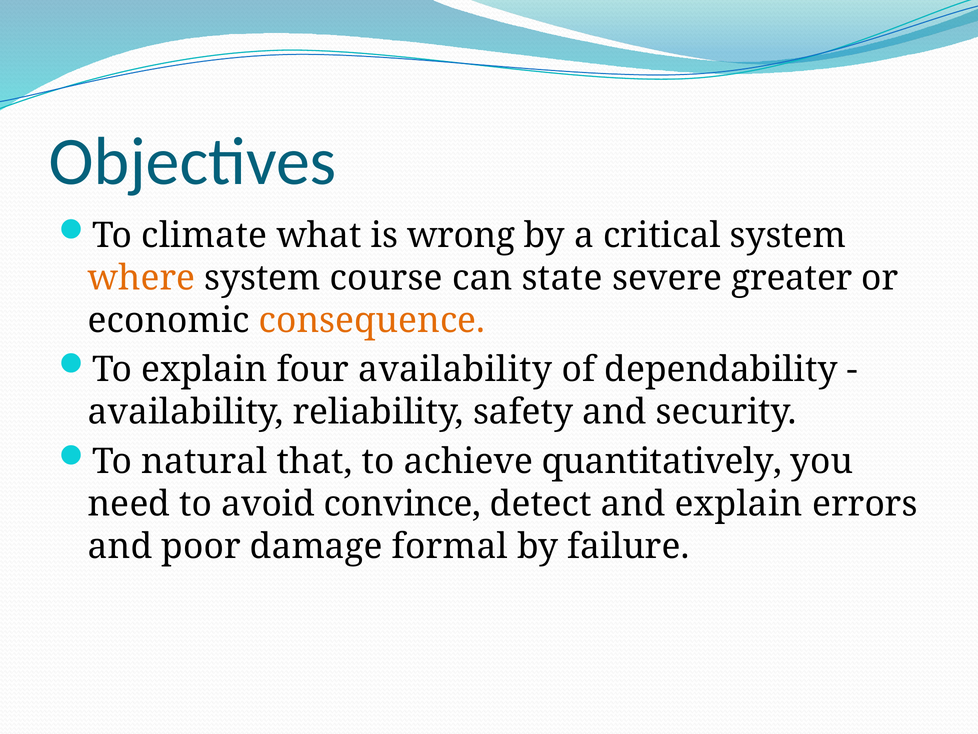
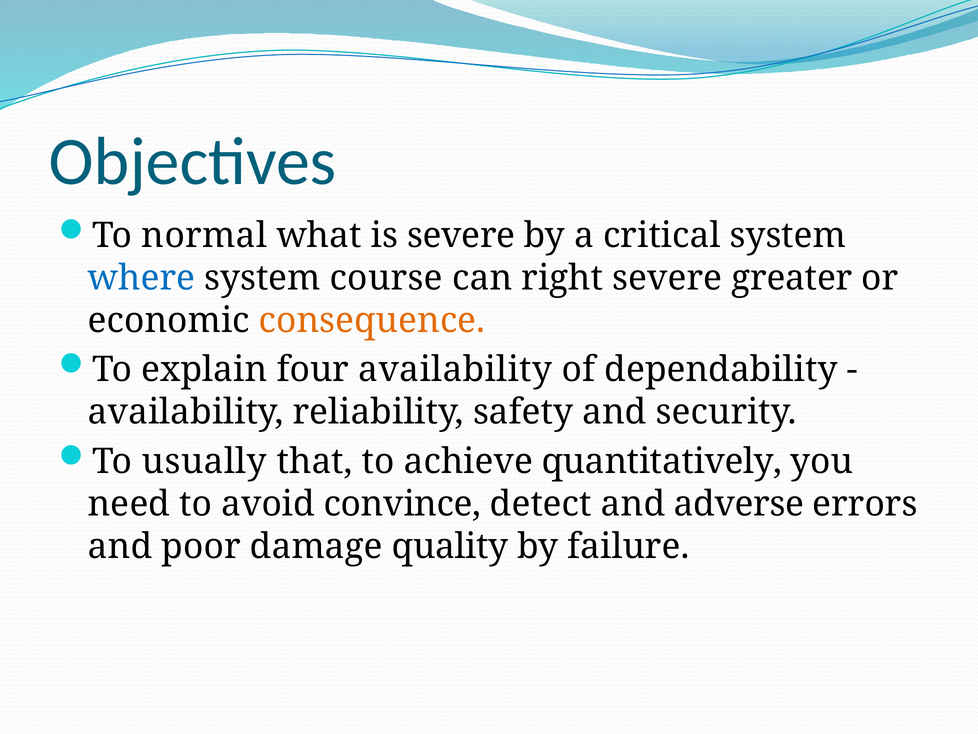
climate: climate -> normal
is wrong: wrong -> severe
where colour: orange -> blue
state: state -> right
natural: natural -> usually
and explain: explain -> adverse
formal: formal -> quality
